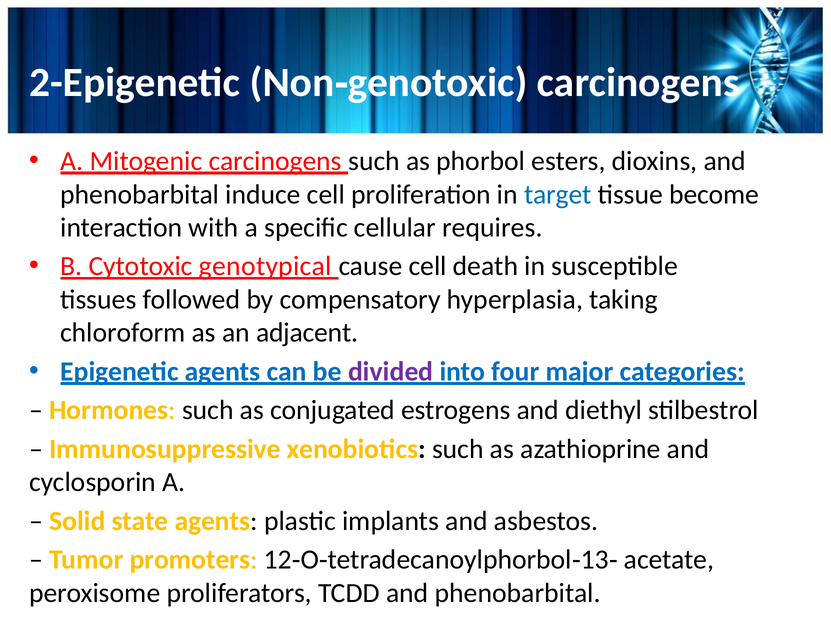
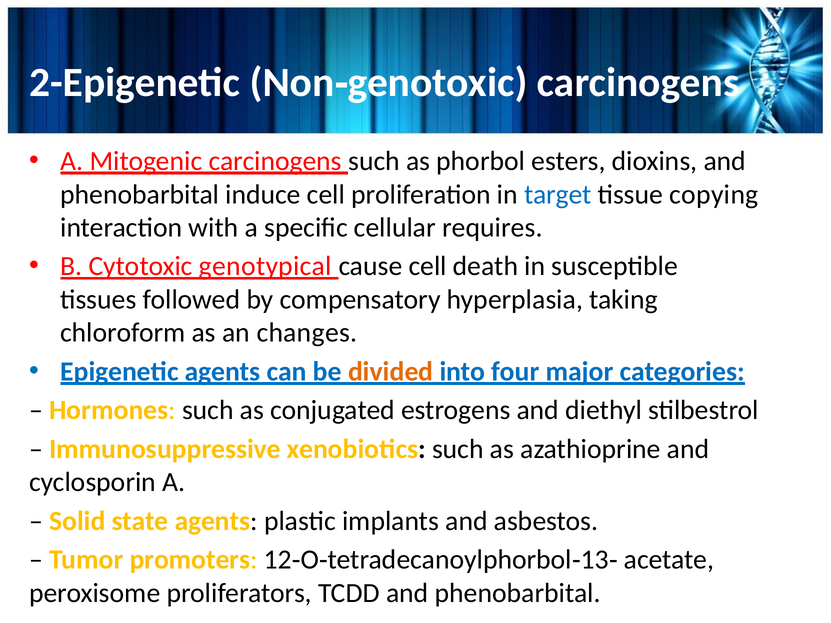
become: become -> copying
adjacent: adjacent -> changes
divided colour: purple -> orange
